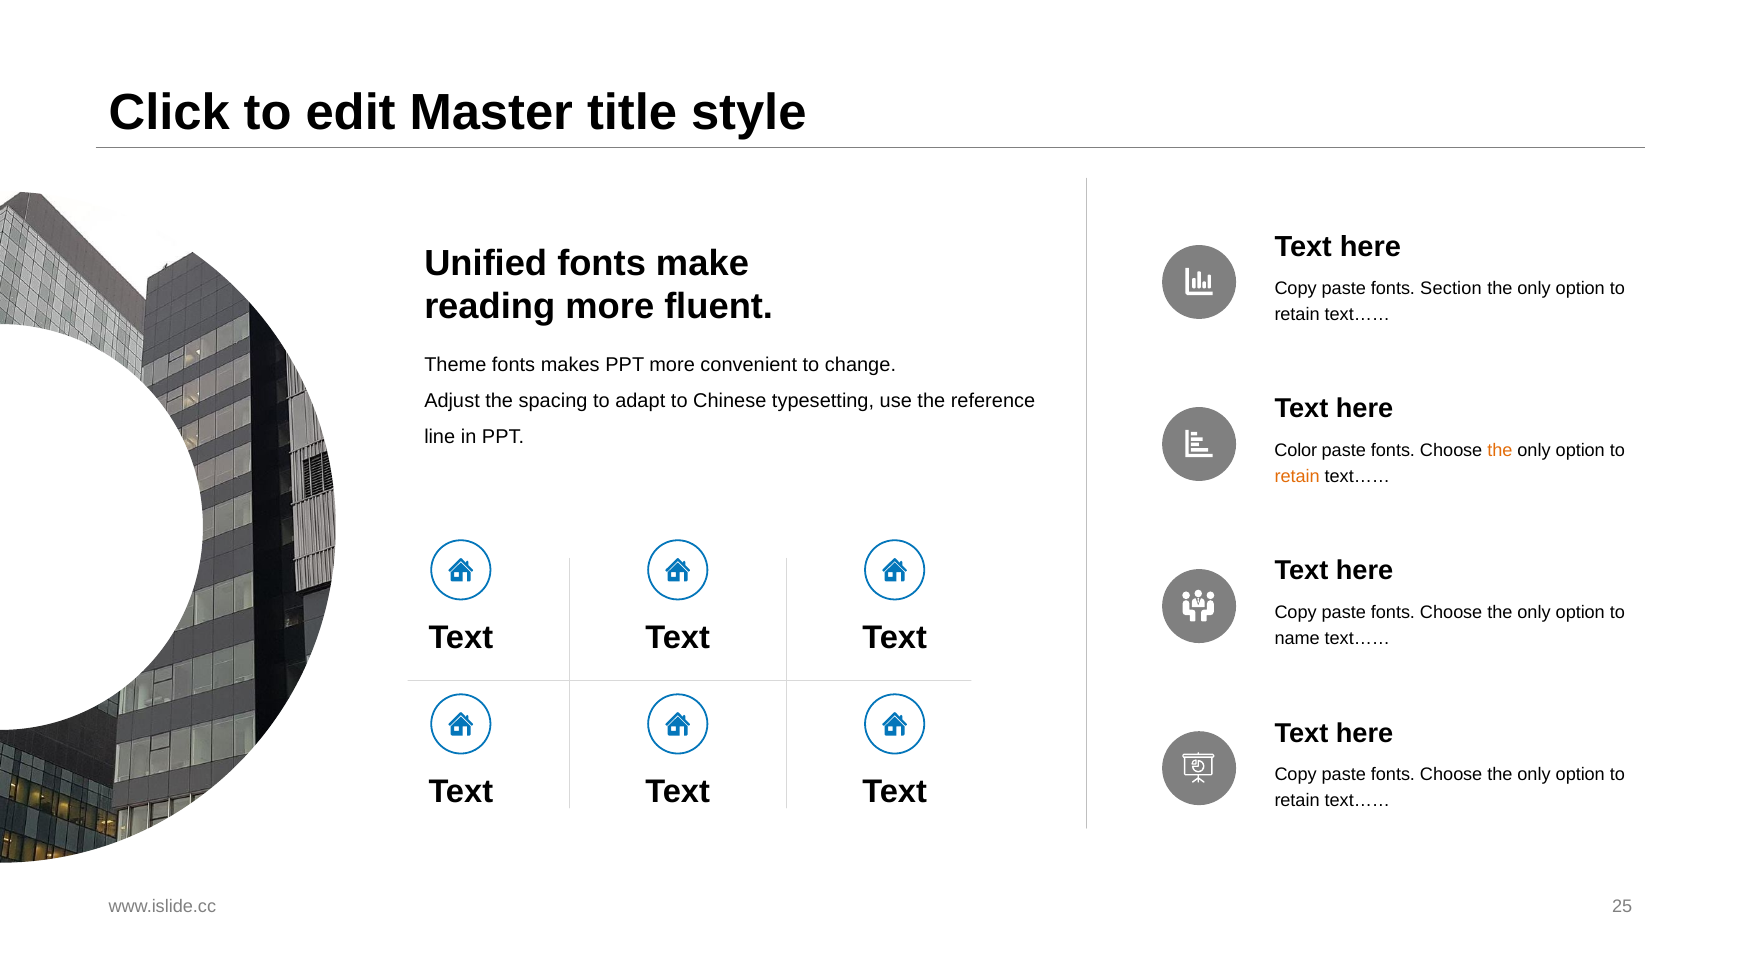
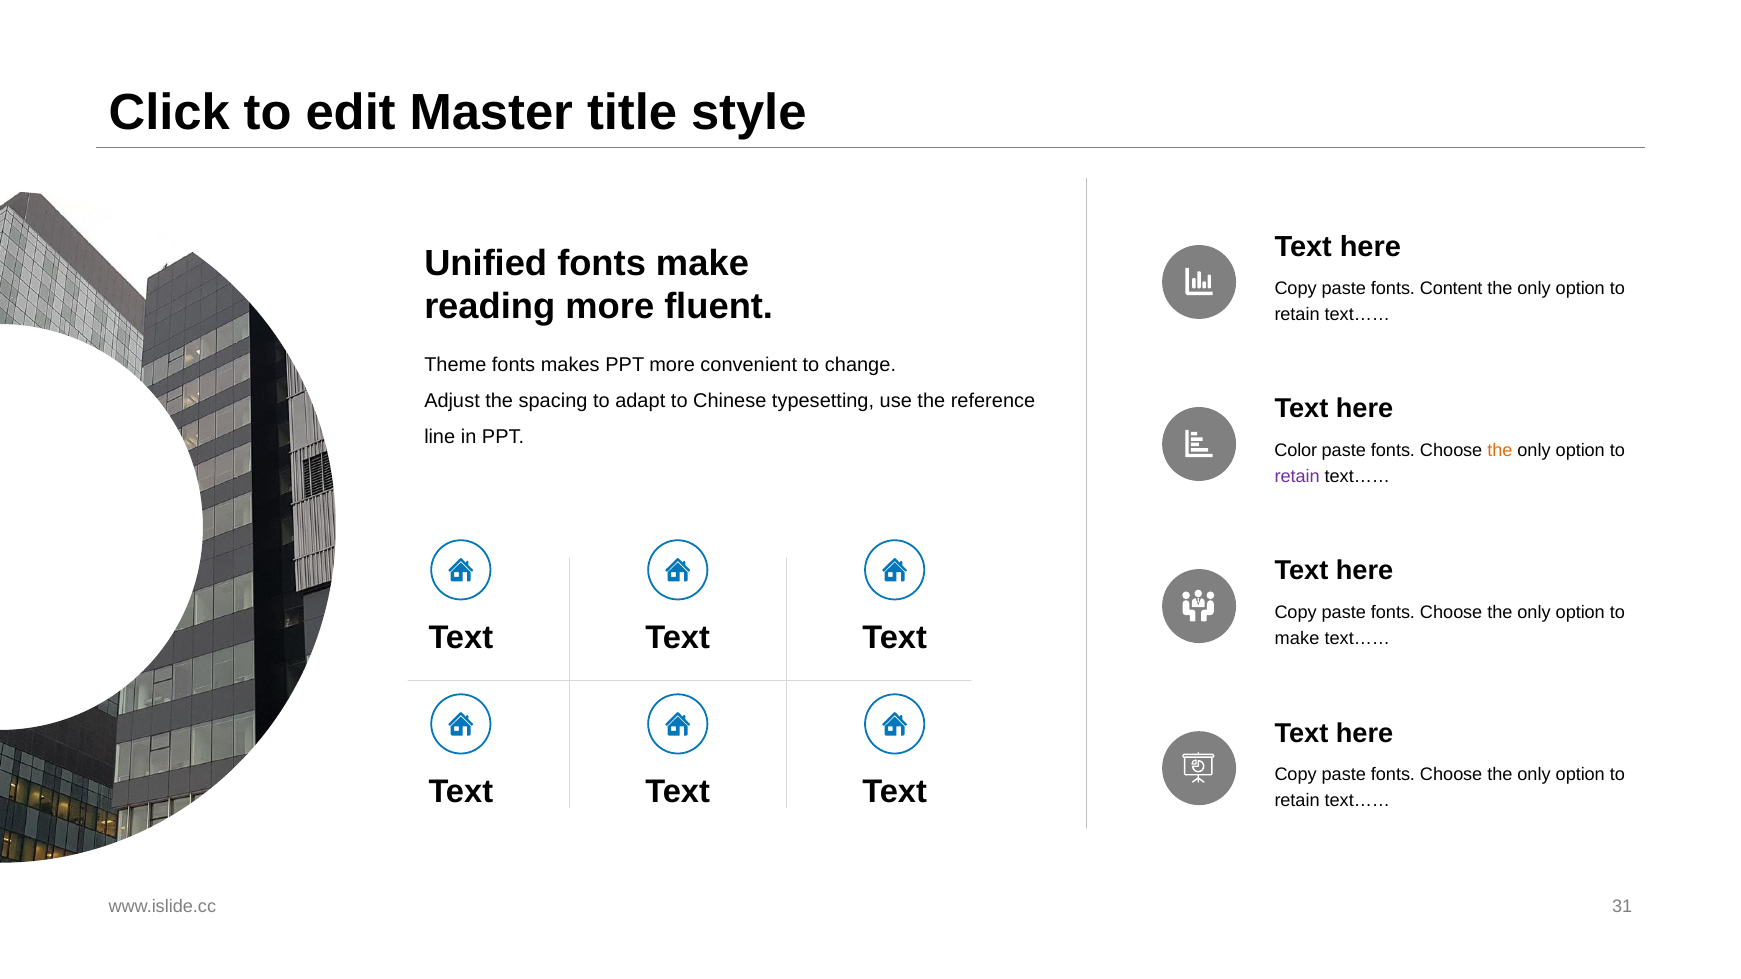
Section: Section -> Content
retain at (1297, 477) colour: orange -> purple
name at (1297, 639): name -> make
25: 25 -> 31
